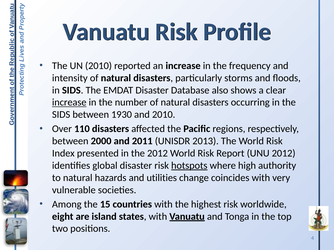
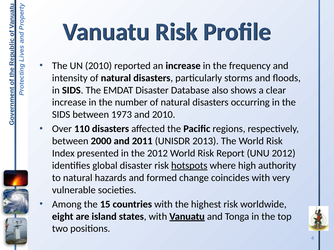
increase at (69, 103) underline: present -> none
1930: 1930 -> 1973
utilities: utilities -> formed
